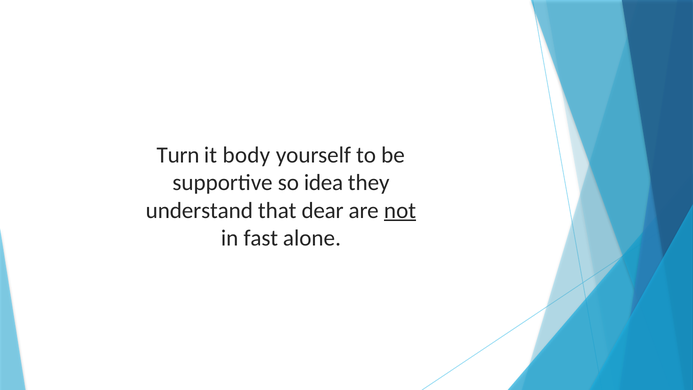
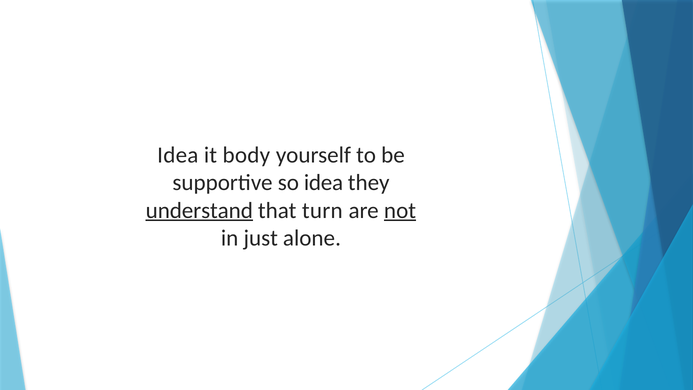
Turn at (178, 155): Turn -> Idea
understand underline: none -> present
dear: dear -> turn
fast: fast -> just
